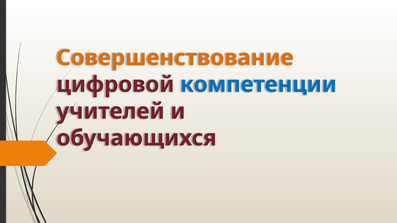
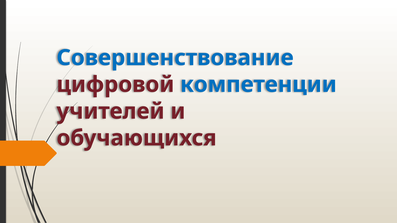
Совершенствование colour: orange -> blue
